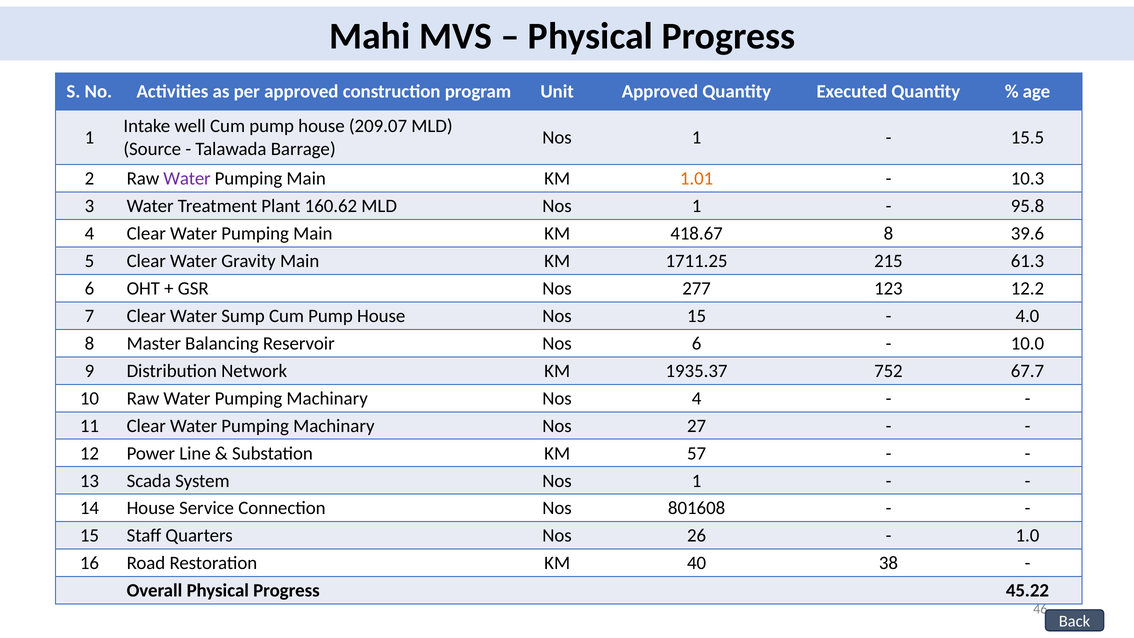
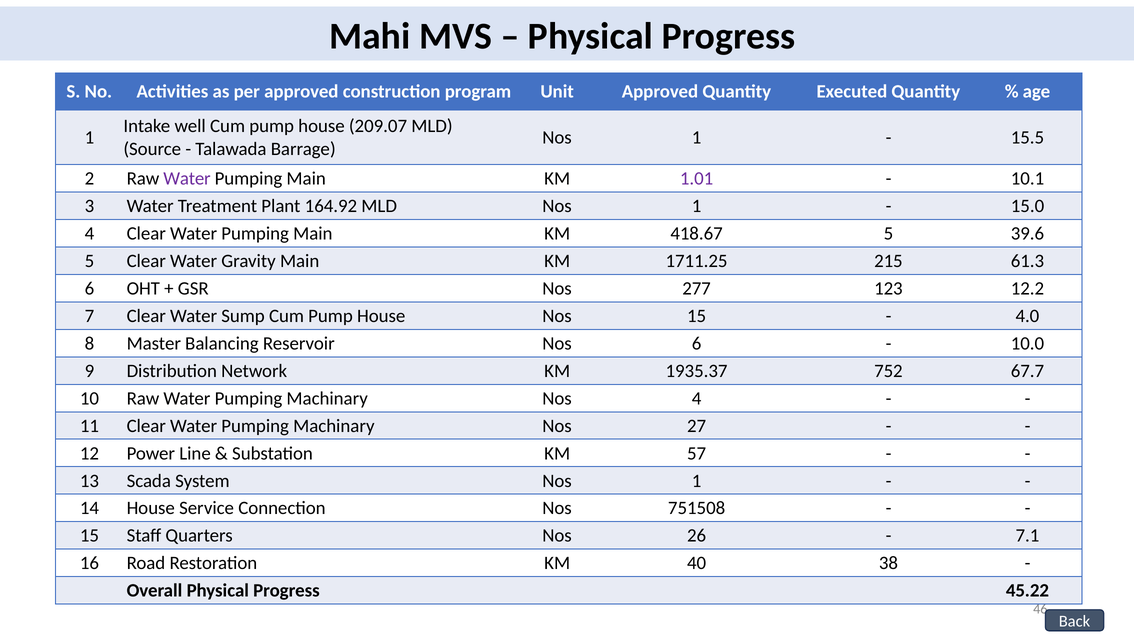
1.01 colour: orange -> purple
10.3: 10.3 -> 10.1
160.62: 160.62 -> 164.92
95.8: 95.8 -> 15.0
418.67 8: 8 -> 5
801608: 801608 -> 751508
1.0: 1.0 -> 7.1
